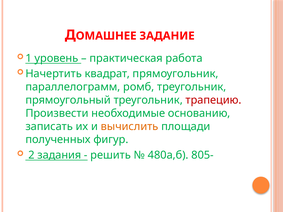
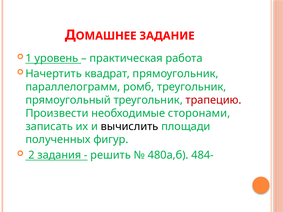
основанию: основанию -> сторонами
вычислить colour: orange -> black
805-: 805- -> 484-
